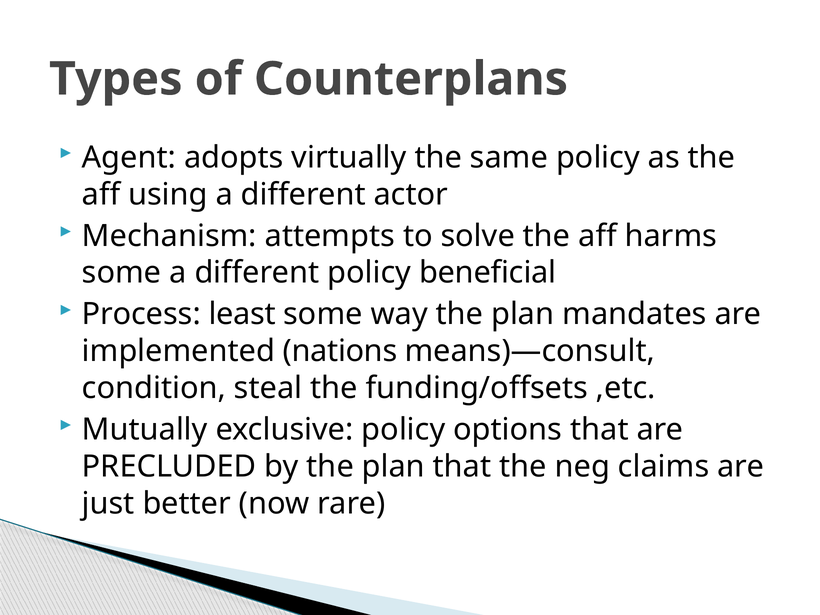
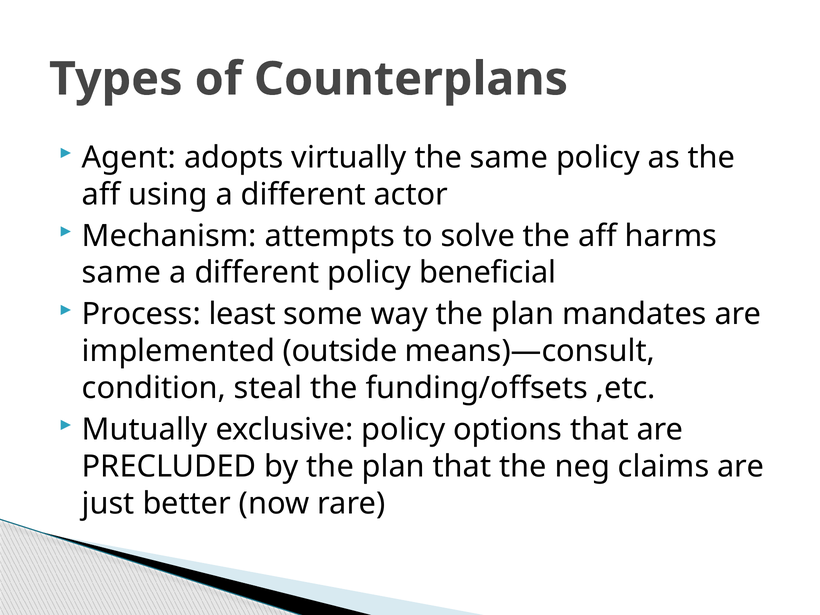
some at (122, 273): some -> same
nations: nations -> outside
